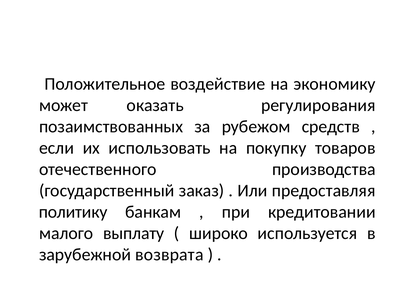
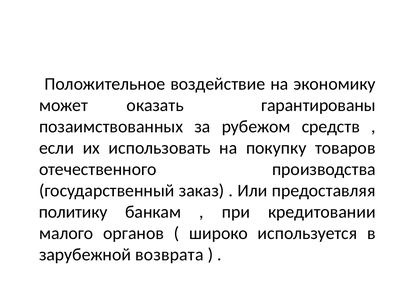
регулирования: регулирования -> гарантированы
выплату: выплату -> органов
